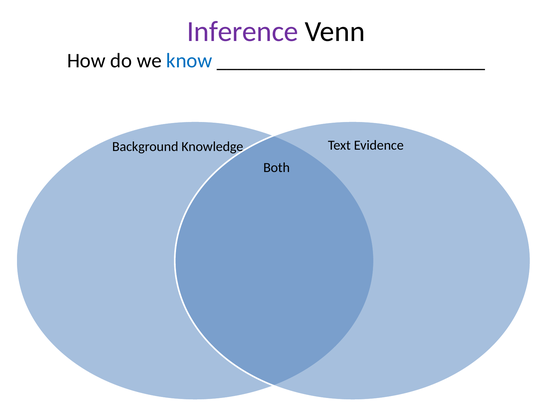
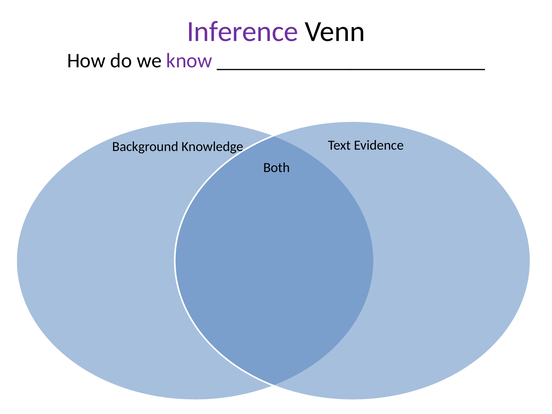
know colour: blue -> purple
